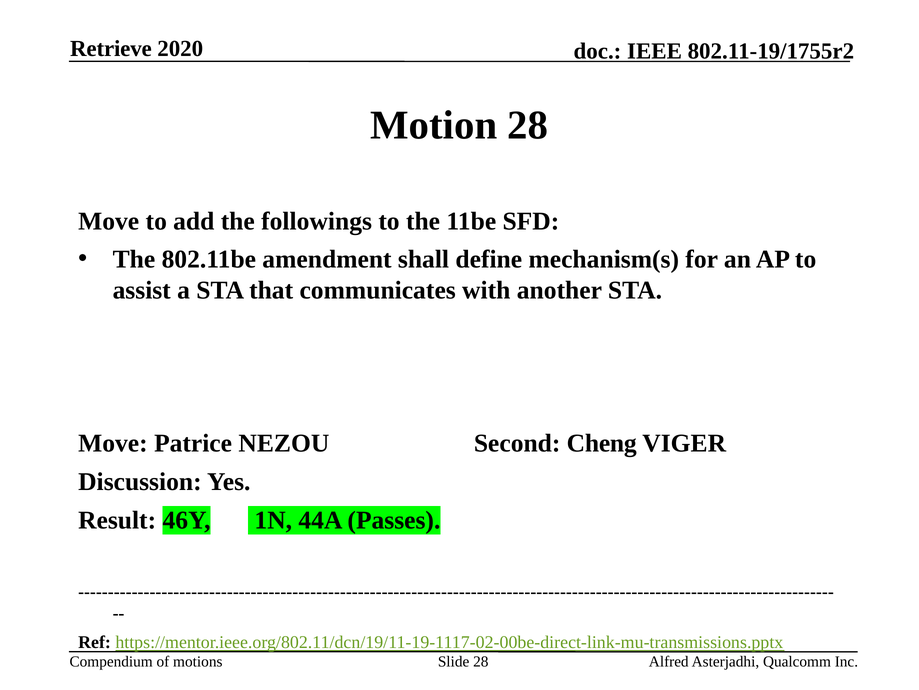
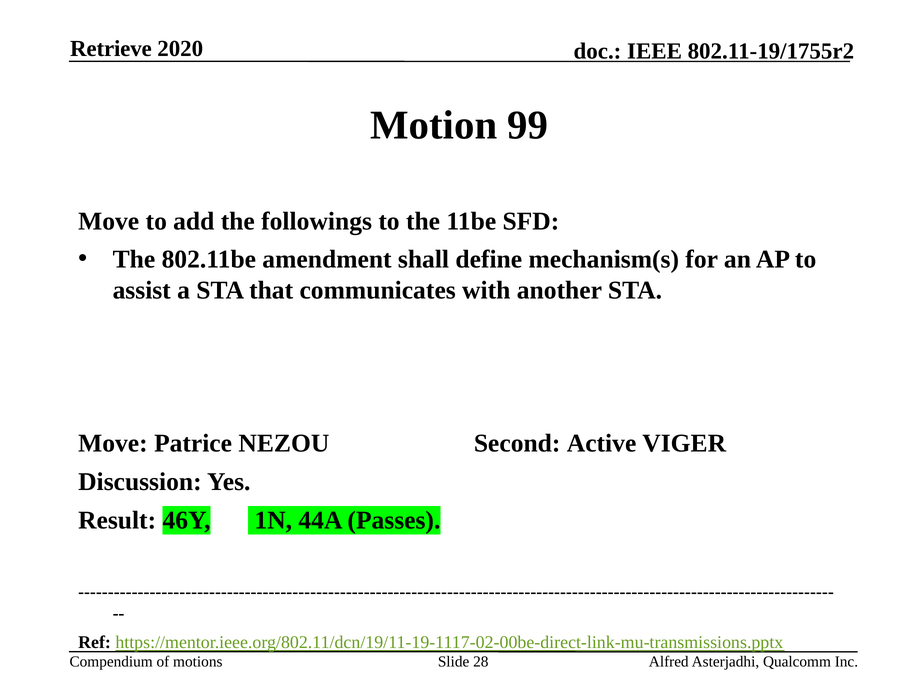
Motion 28: 28 -> 99
Cheng: Cheng -> Active
